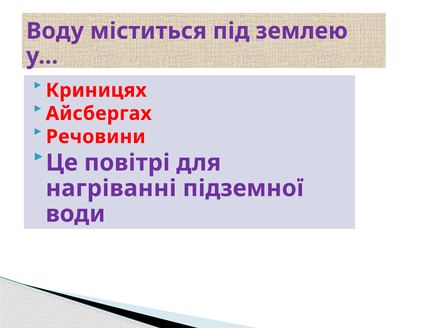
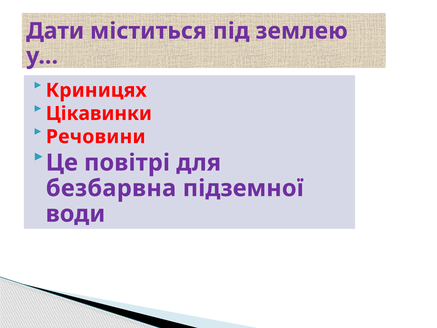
Воду: Воду -> Дати
Айсбергах: Айсбергах -> Цікавинки
нагріванні: нагріванні -> безбарвна
